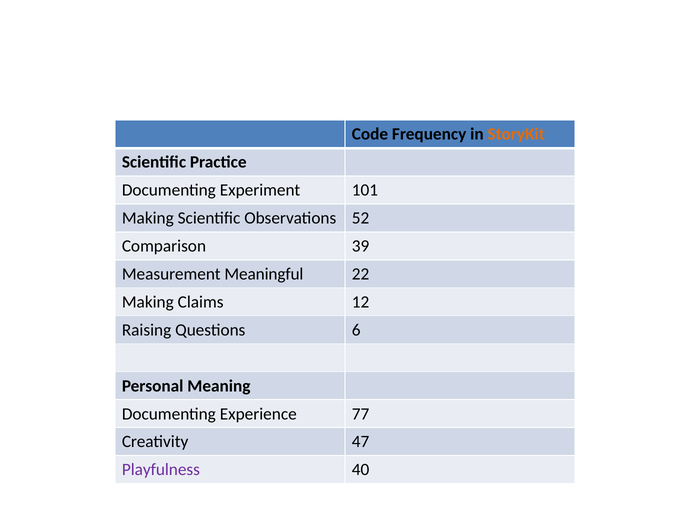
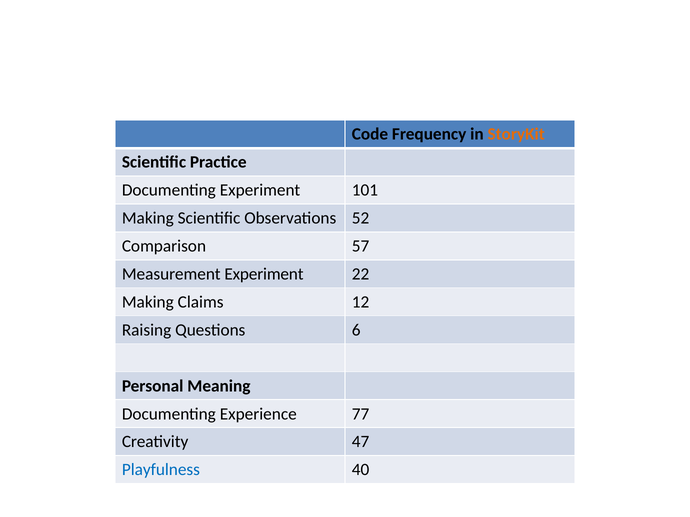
39: 39 -> 57
Measurement Meaningful: Meaningful -> Experiment
Playfulness colour: purple -> blue
